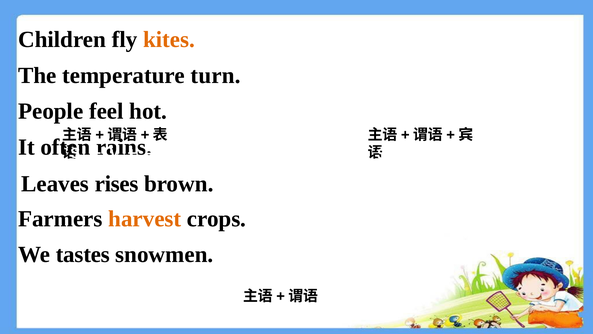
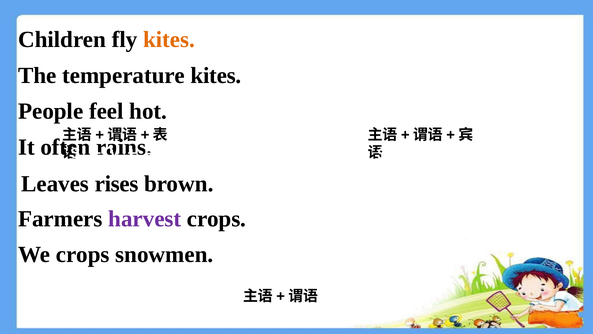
temperature turn: turn -> kites
harvest colour: orange -> purple
We tastes: tastes -> crops
